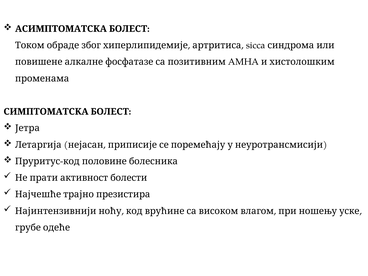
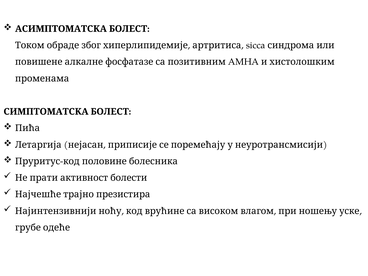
Јетра: Јетра -> Пића
